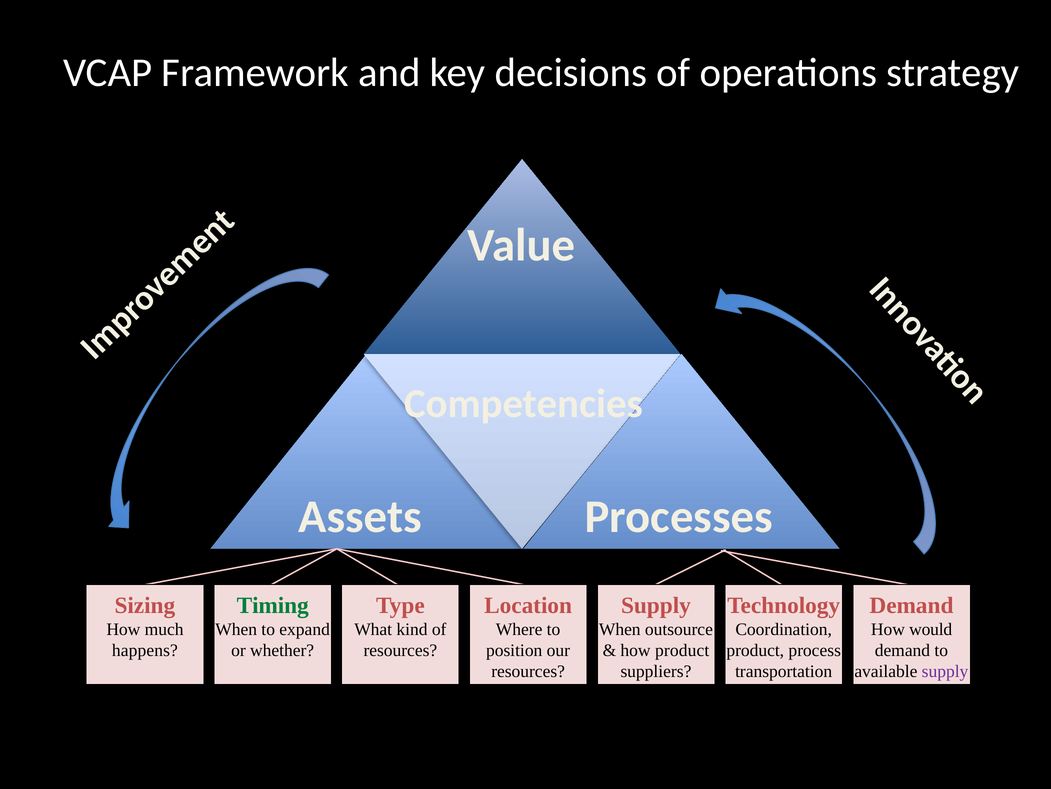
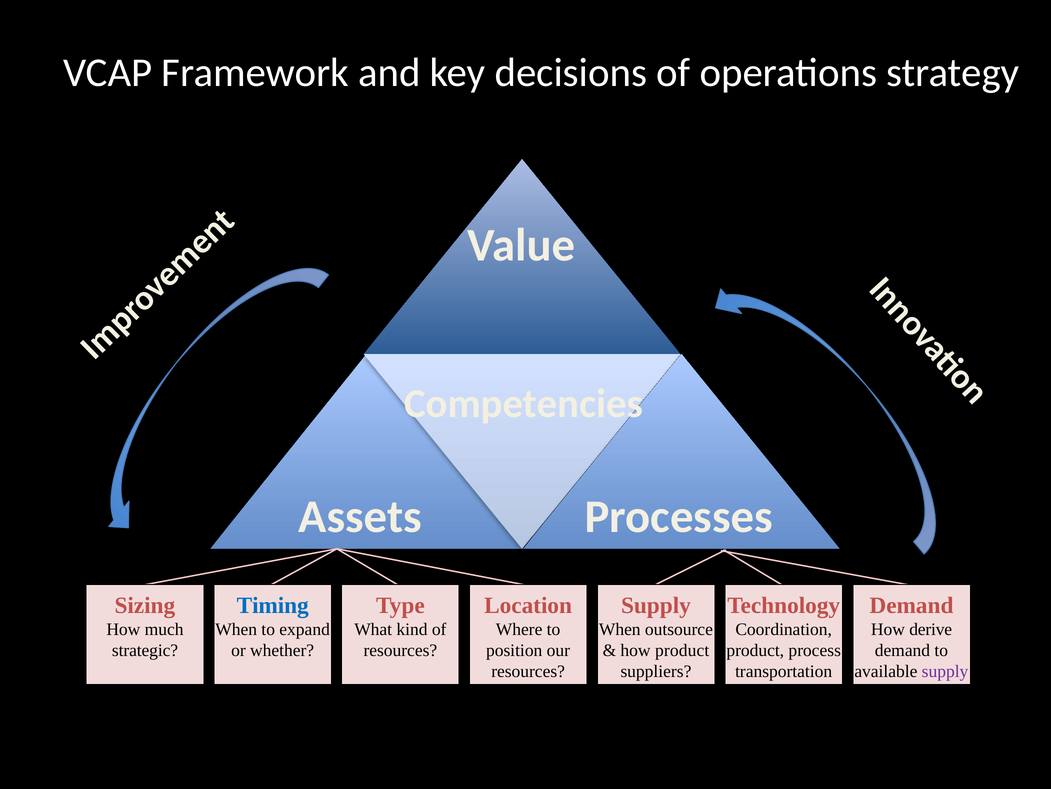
Timing colour: green -> blue
would: would -> derive
happens: happens -> strategic
